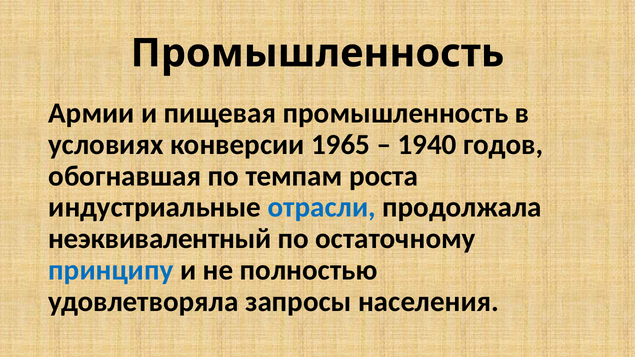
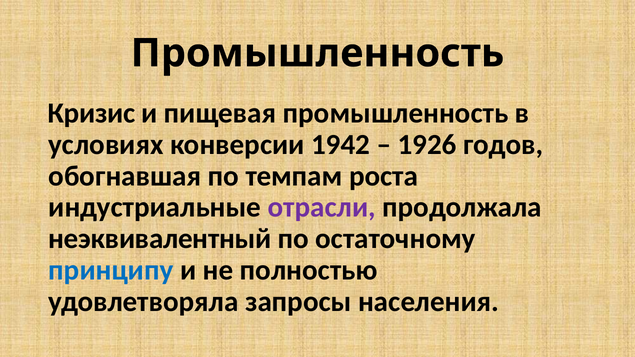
Армии: Армии -> Кризис
1965: 1965 -> 1942
1940: 1940 -> 1926
отрасли colour: blue -> purple
